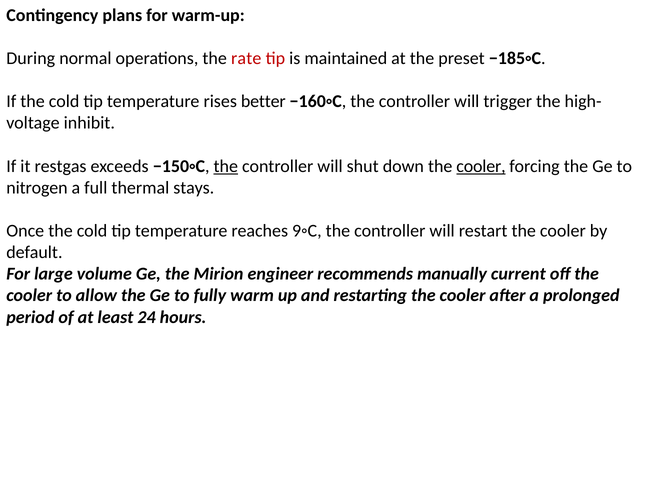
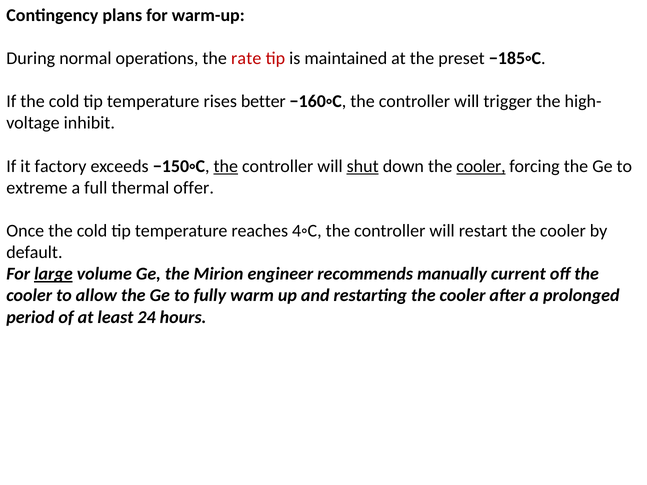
restgas: restgas -> factory
shut underline: none -> present
nitrogen: nitrogen -> extreme
stays: stays -> offer
9◦C: 9◦C -> 4◦C
large underline: none -> present
